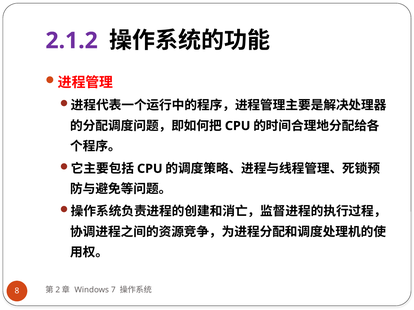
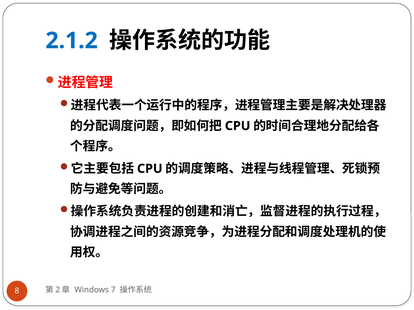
2.1.2 colour: purple -> blue
